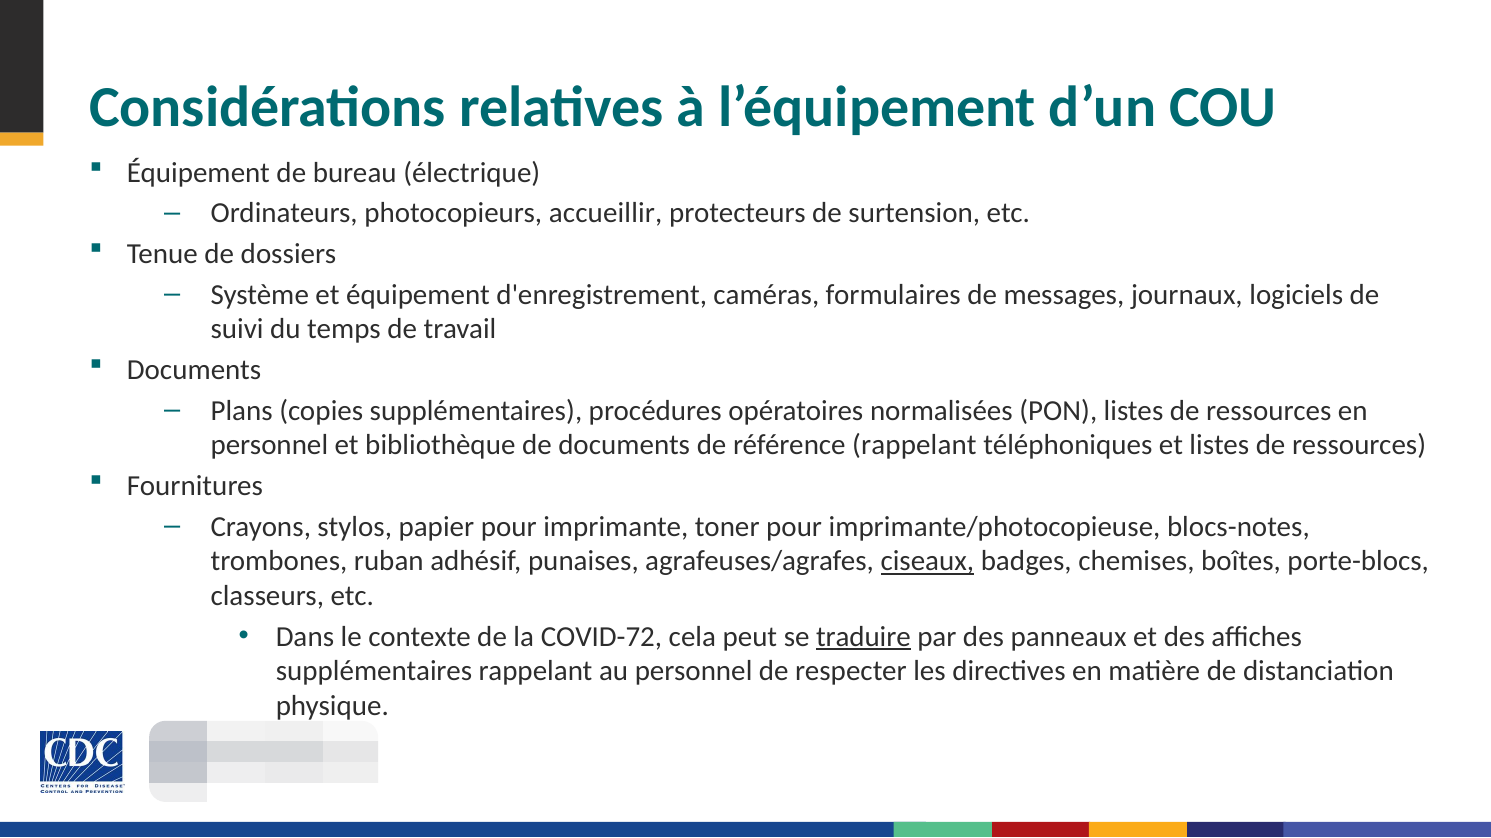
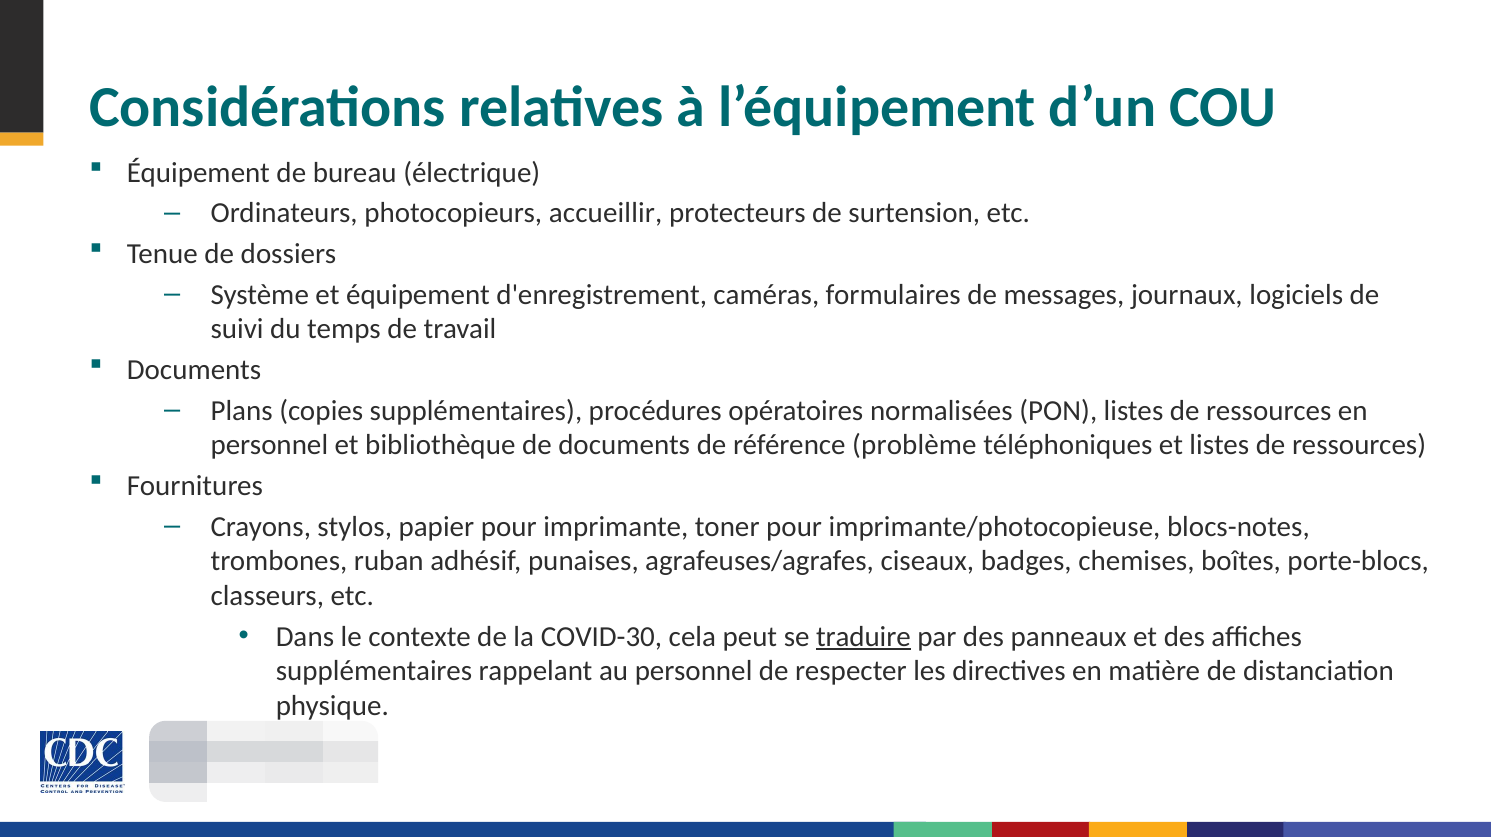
référence rappelant: rappelant -> problème
ciseaux underline: present -> none
COVID-72: COVID-72 -> COVID-30
